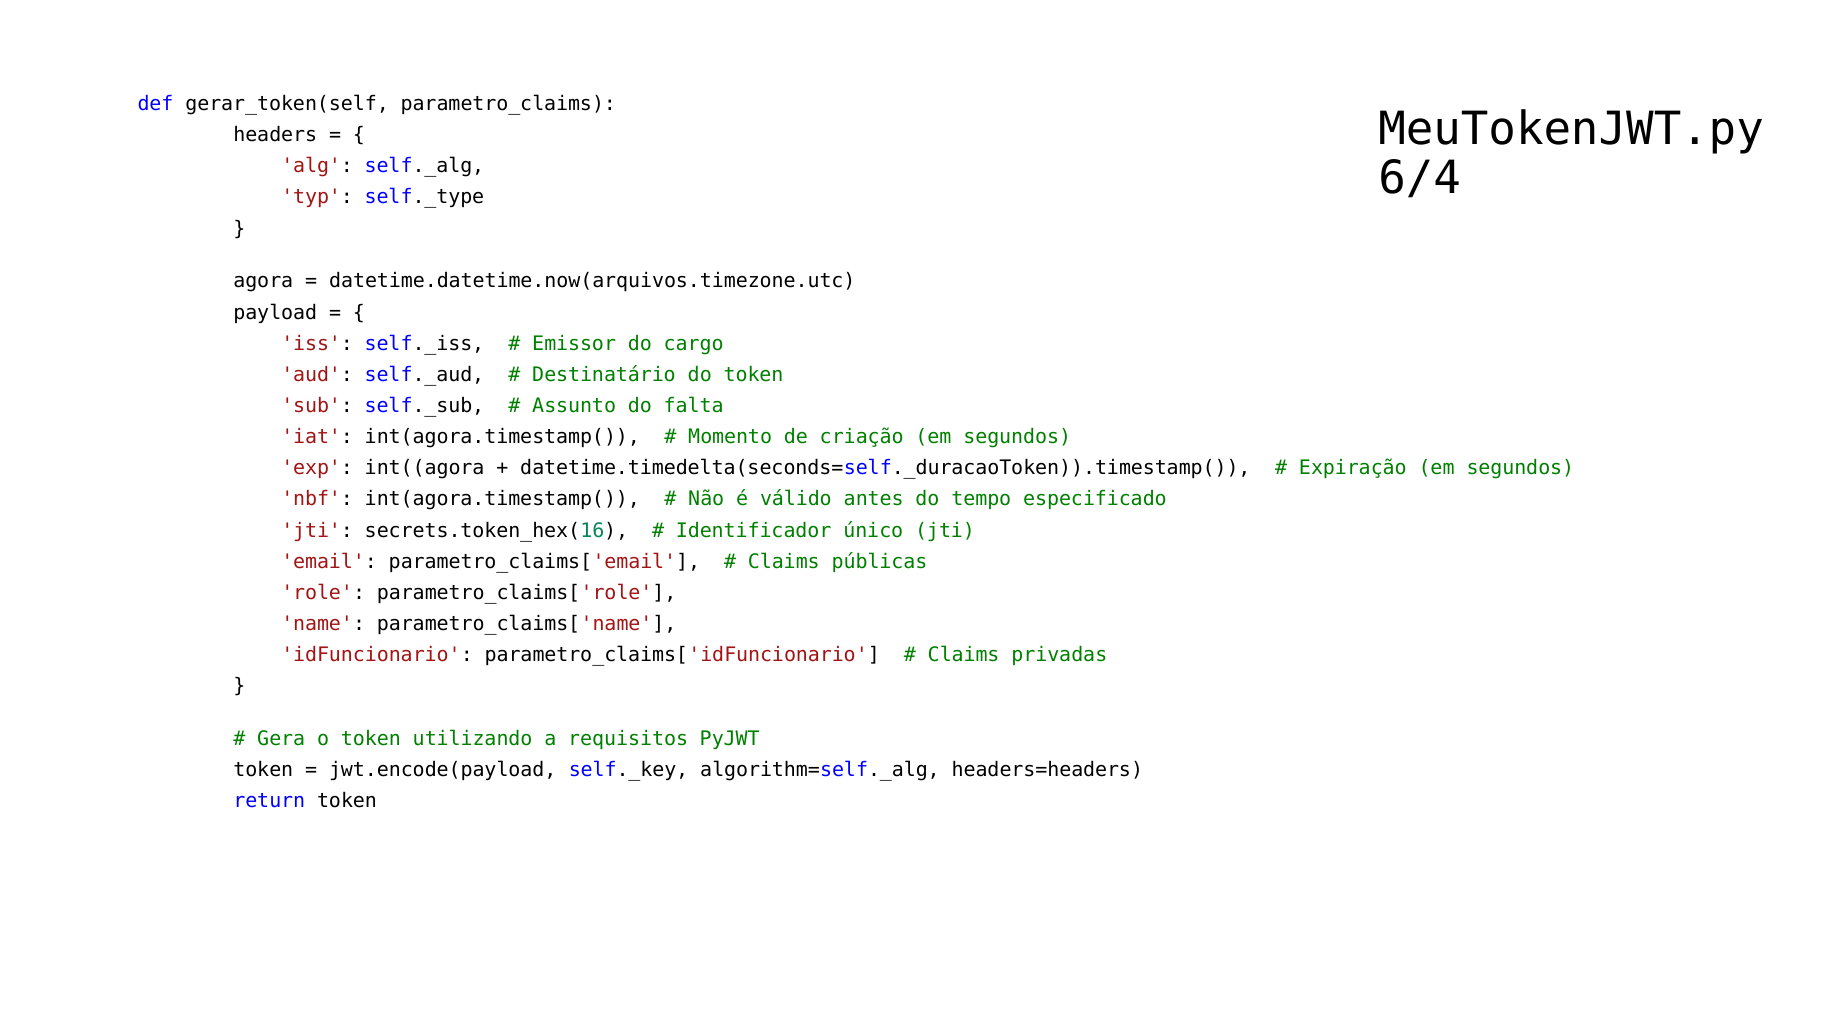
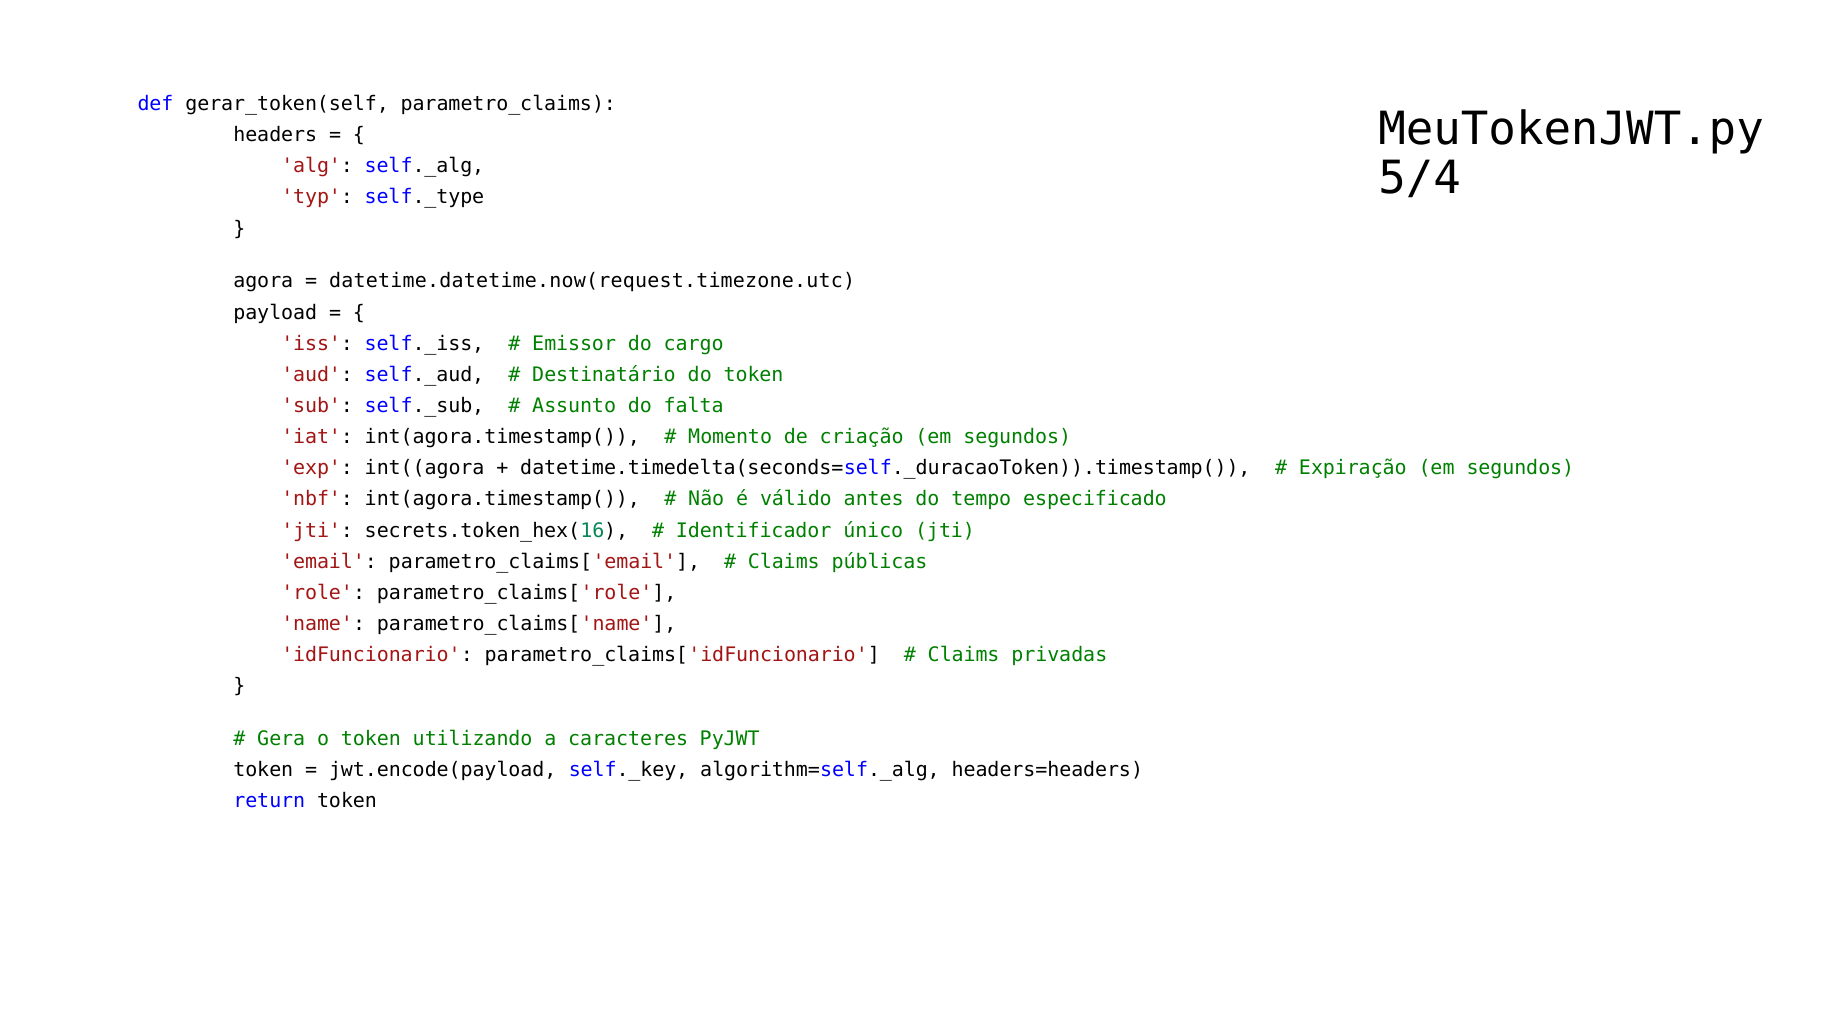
6/4: 6/4 -> 5/4
datetime.datetime.now(arquivos.timezone.utc: datetime.datetime.now(arquivos.timezone.utc -> datetime.datetime.now(request.timezone.utc
requisitos: requisitos -> caracteres
